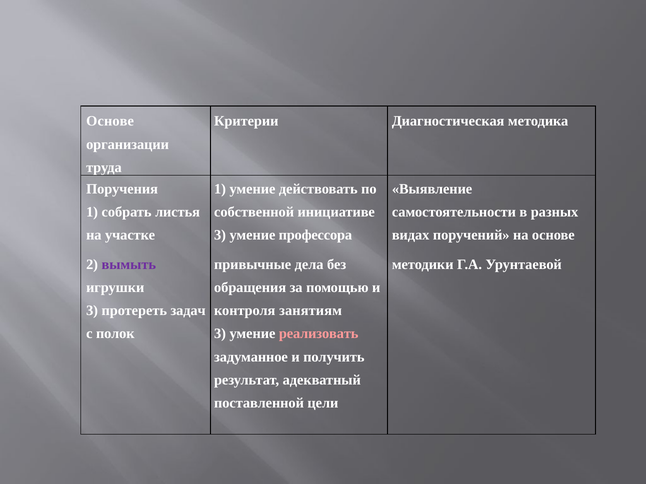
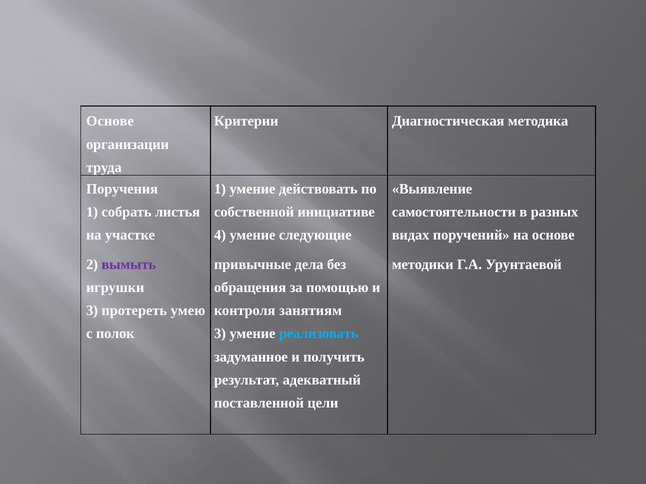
участке 3: 3 -> 4
профессора: профессора -> следующие
задач: задач -> умею
реализовать colour: pink -> light blue
